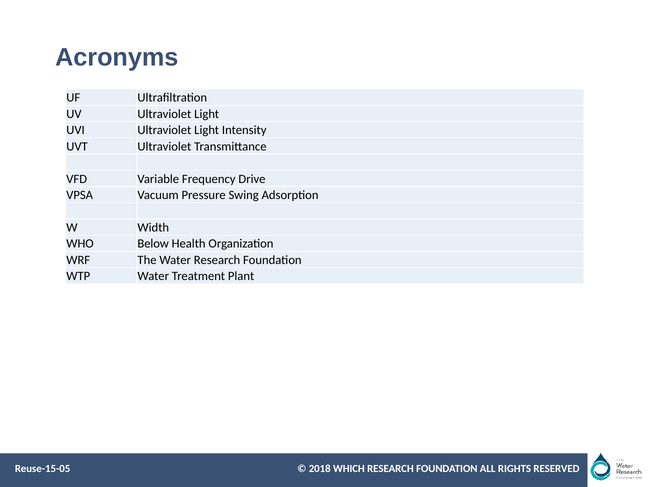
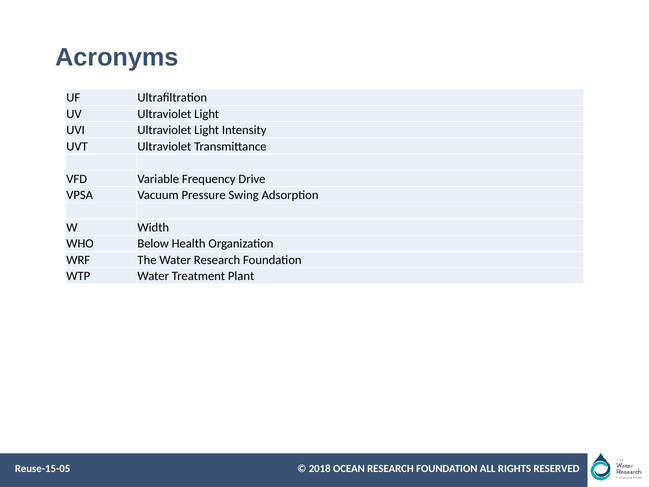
WHICH: WHICH -> OCEAN
